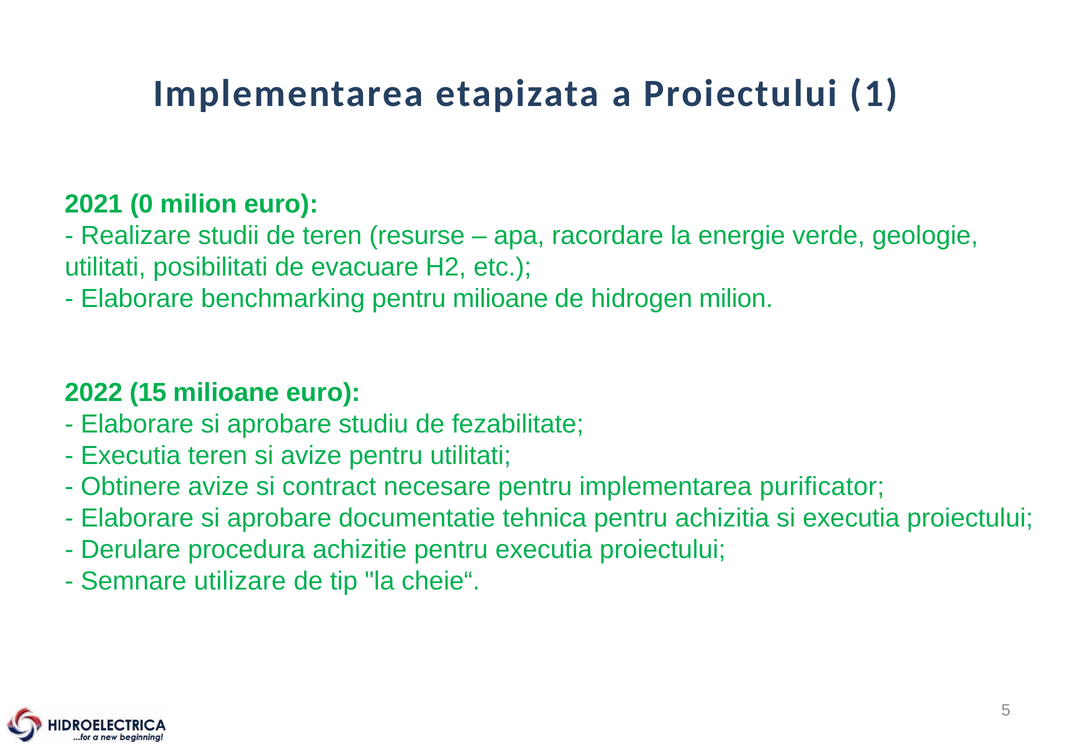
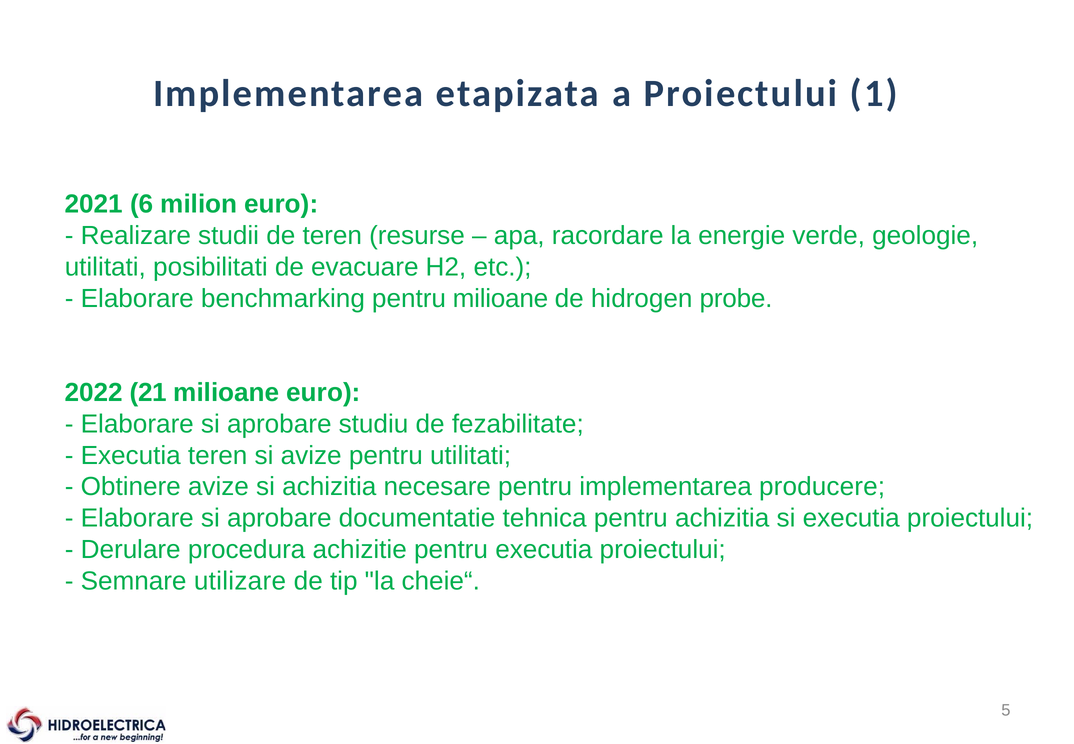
0: 0 -> 6
hidrogen milion: milion -> probe
15: 15 -> 21
si contract: contract -> achizitia
purificator: purificator -> producere
